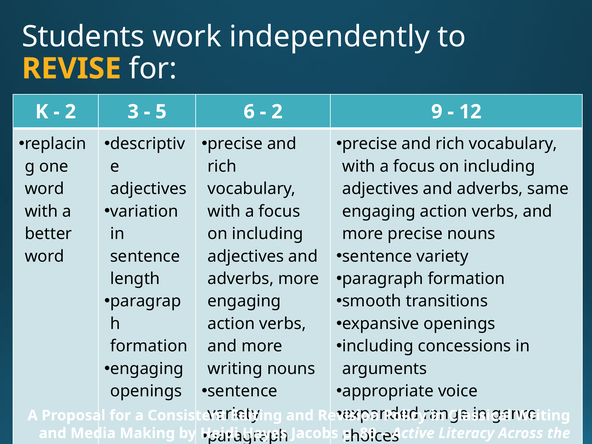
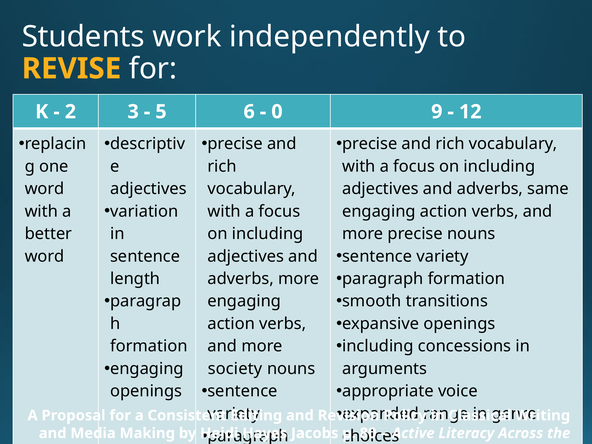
2 at (277, 112): 2 -> 0
writing at (235, 369): writing -> society
